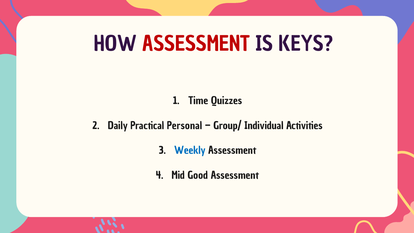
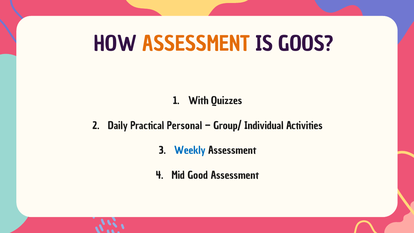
ASSESSMENT at (196, 44) colour: red -> orange
KEYS: KEYS -> GOOS
Time: Time -> With
